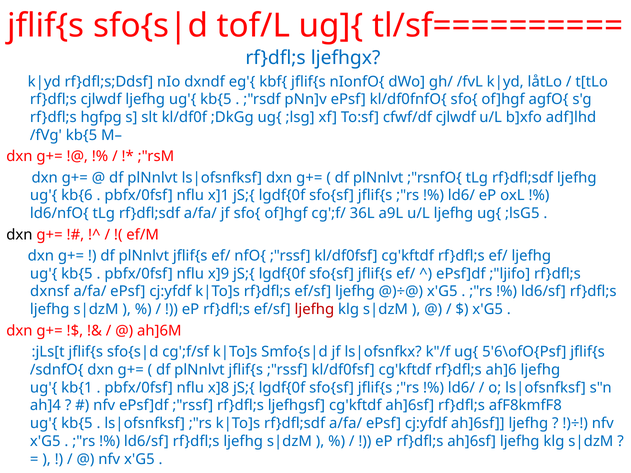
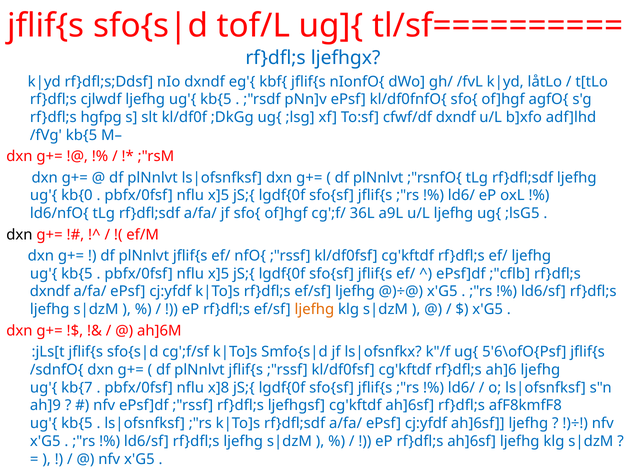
cfwf/df cjlwdf: cjlwdf -> dxndf
kb{6: kb{6 -> kb{0
x]1 at (219, 196): x]1 -> x]5
x]9 at (219, 274): x]9 -> x]5
;"ljifo: ;"ljifo -> ;"cflb
dxnsf at (50, 292): dxnsf -> dxndf
ljefhg at (314, 310) colour: red -> orange
kb{1: kb{1 -> kb{7
ah]4: ah]4 -> ah]9
